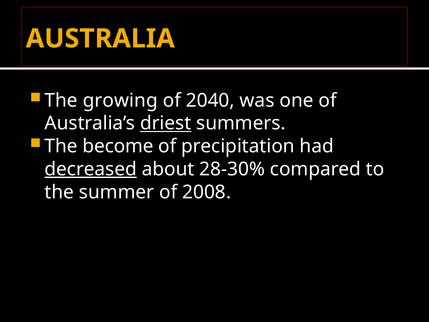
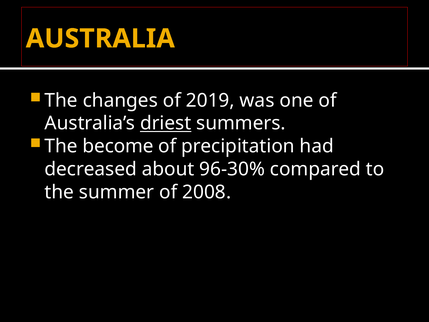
growing: growing -> changes
2040: 2040 -> 2019
decreased underline: present -> none
28-30%: 28-30% -> 96-30%
